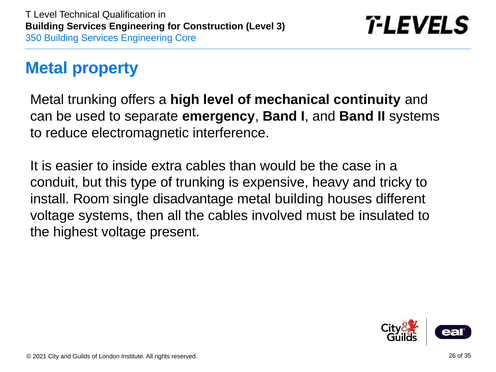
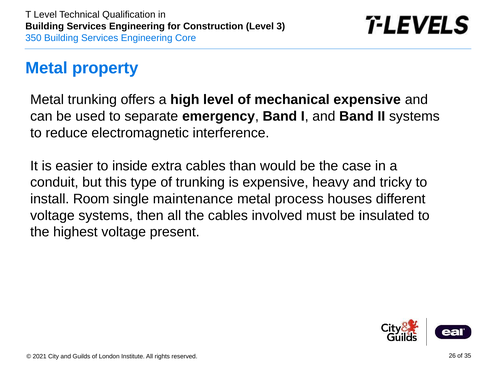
mechanical continuity: continuity -> expensive
disadvantage: disadvantage -> maintenance
metal building: building -> process
